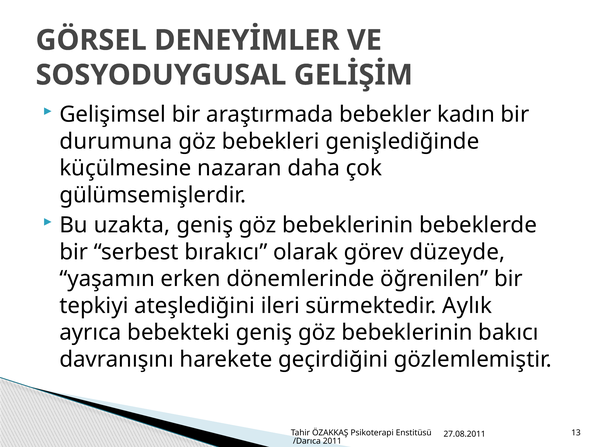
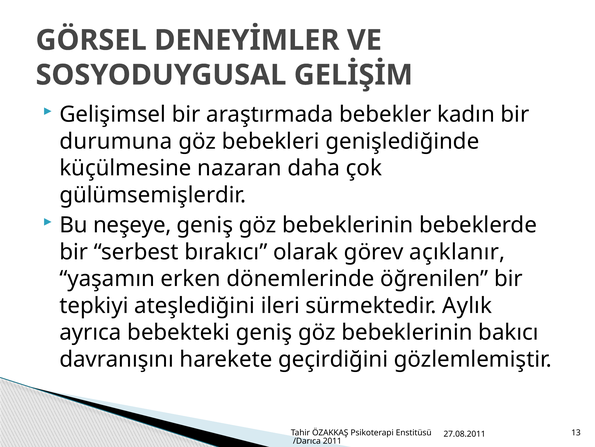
uzakta: uzakta -> neşeye
düzeyde: düzeyde -> açıklanır
